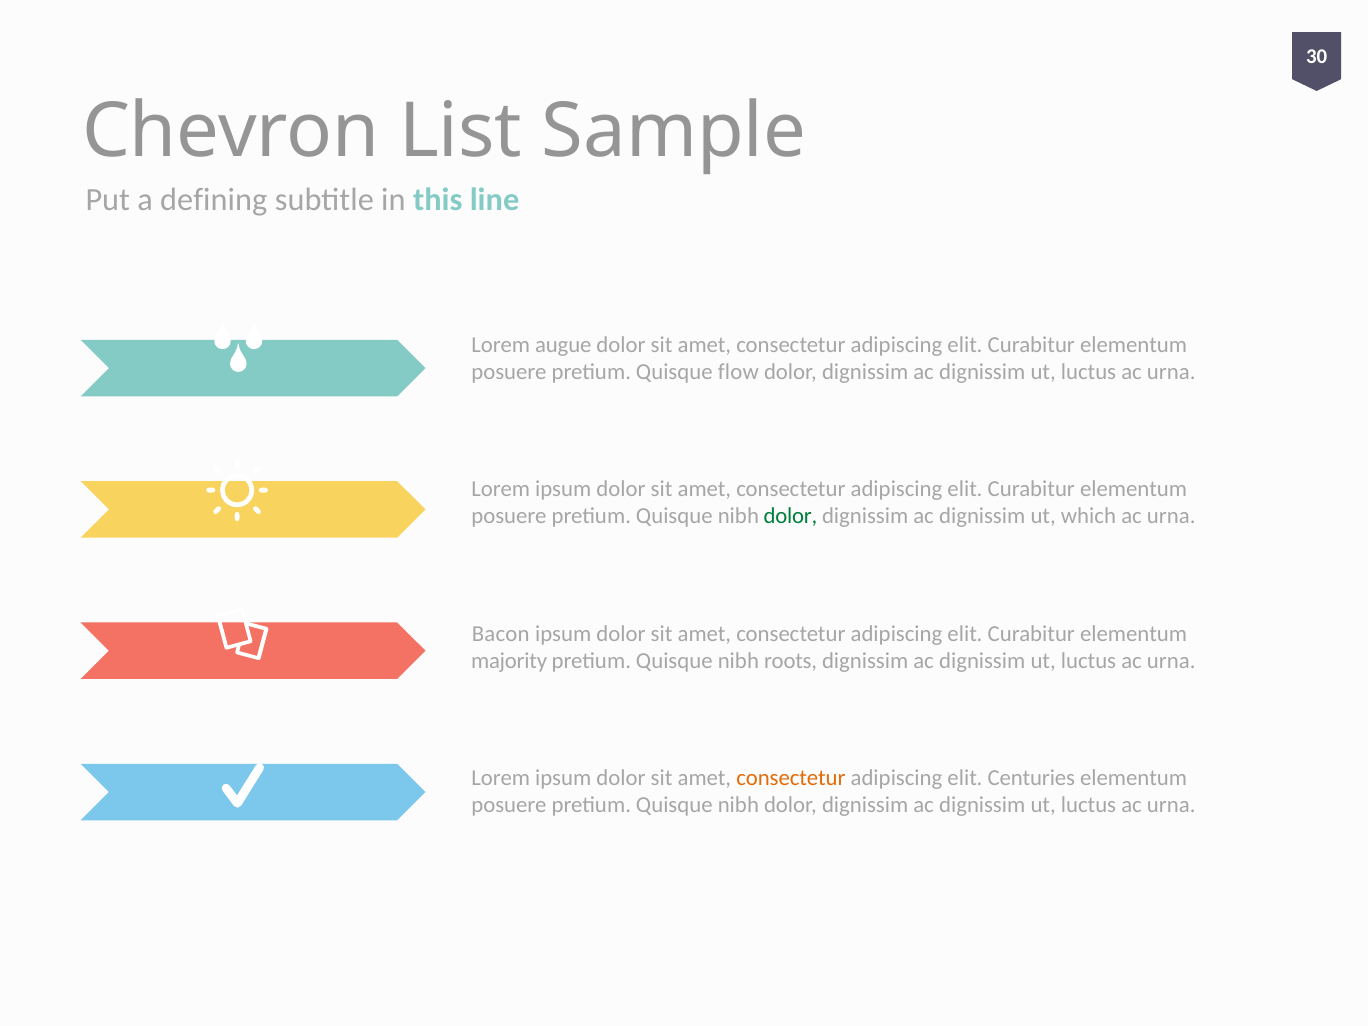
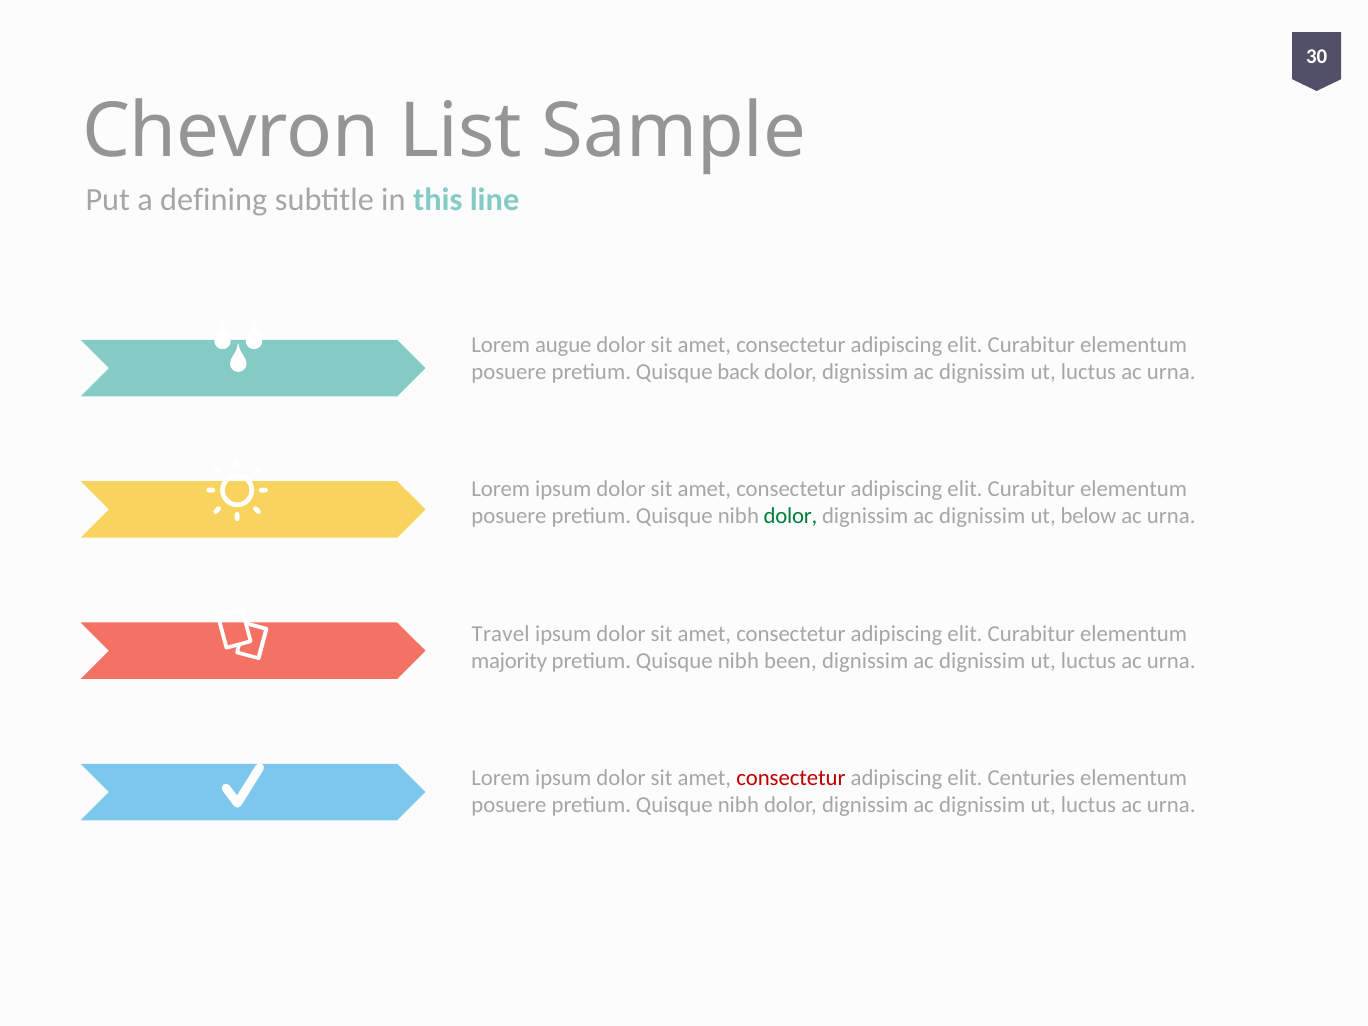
flow: flow -> back
which: which -> below
Bacon: Bacon -> Travel
roots: roots -> been
consectetur at (791, 778) colour: orange -> red
